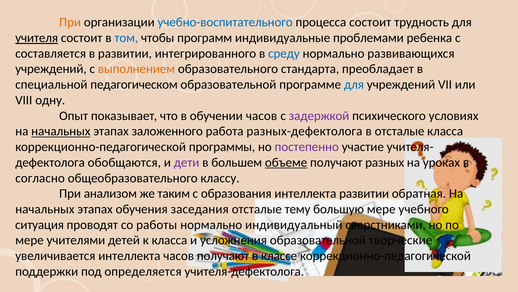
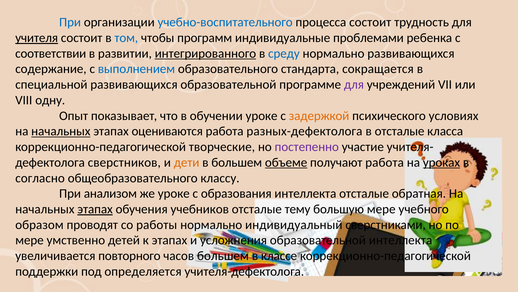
При at (70, 22) colour: orange -> blue
составляется: составляется -> соответствии
интегрированного underline: none -> present
учреждений at (51, 69): учреждений -> содержание
выполнением colour: orange -> blue
преобладает: преобладает -> сокращается
специальной педагогическом: педагогическом -> развивающихся
для at (354, 84) colour: blue -> purple
обучении часов: часов -> уроке
задержкой colour: purple -> orange
заложенного: заложенного -> оцениваются
программы: программы -> творческие
обобщаются: обобщаются -> сверстников
дети colour: purple -> orange
получают разных: разных -> работа
уроках underline: none -> present
же таким: таким -> уроке
интеллекта развитии: развитии -> отсталые
этапах at (95, 209) underline: none -> present
заседания: заседания -> учебников
ситуация: ситуация -> образом
учителями: учителями -> умственно
к класса: класса -> этапах
образовательной творческие: творческие -> интеллекта
увеличивается интеллекта: интеллекта -> повторного
часов получают: получают -> большем
